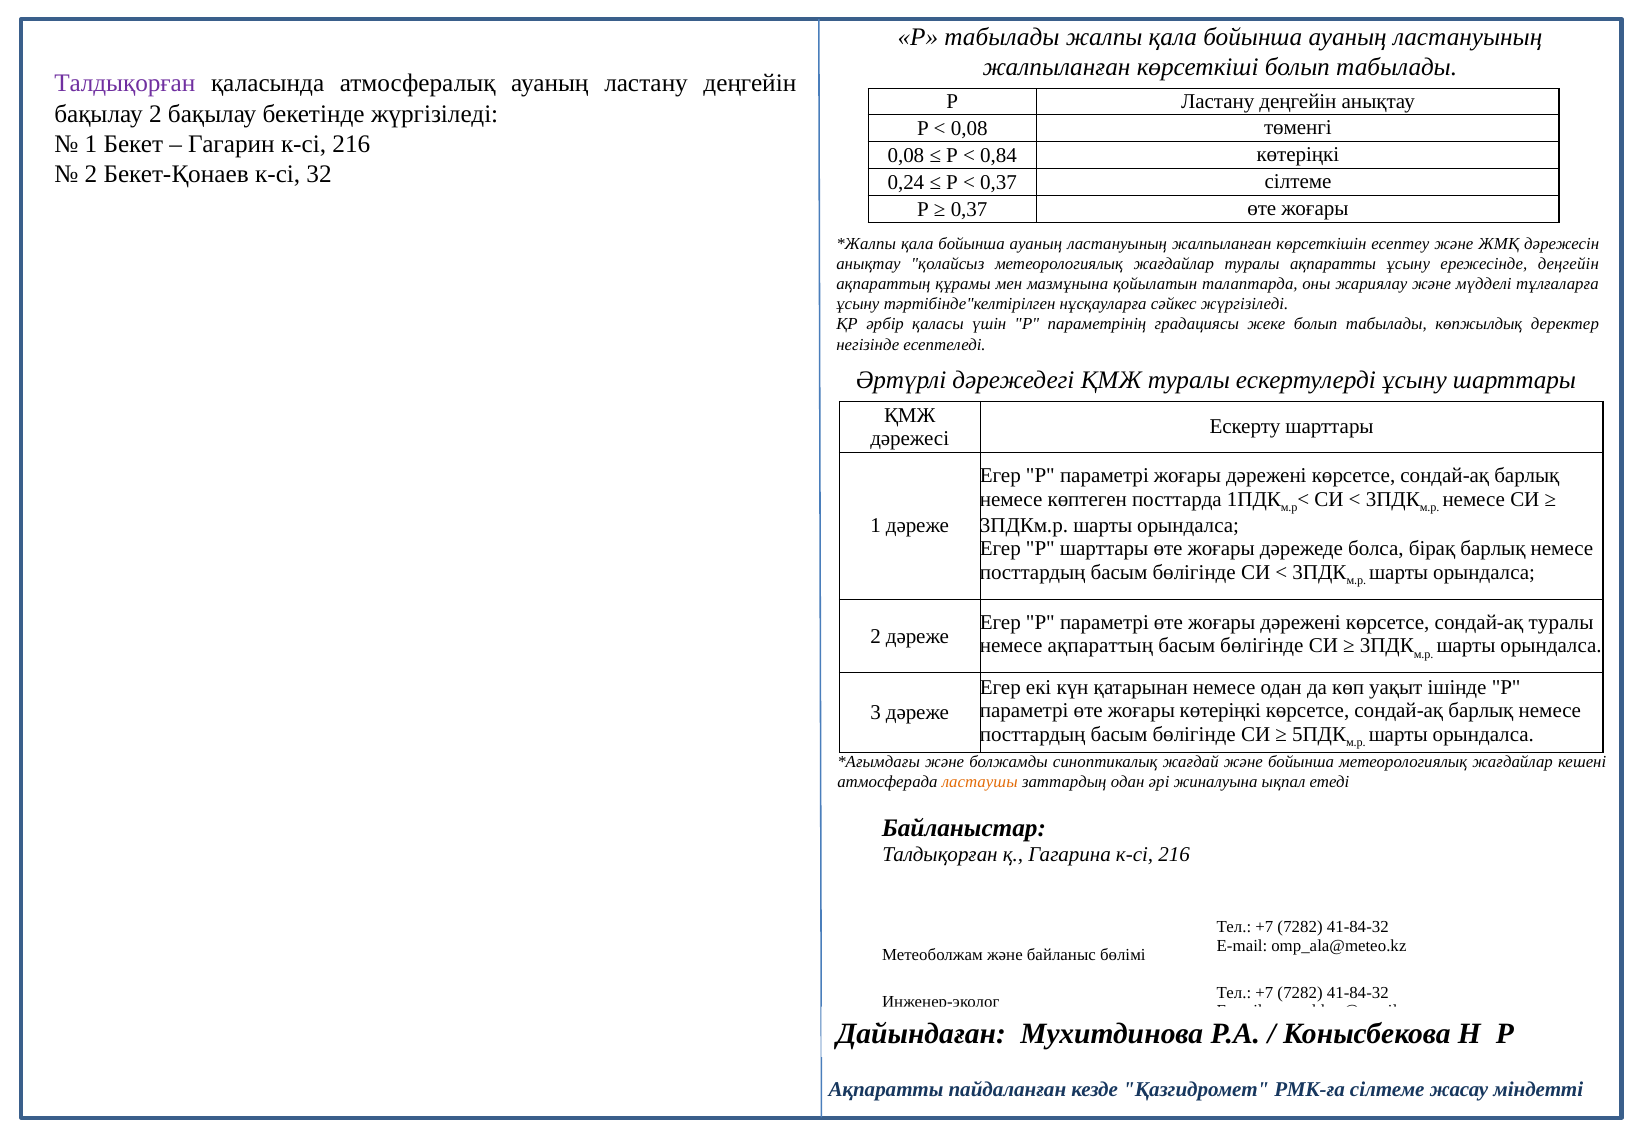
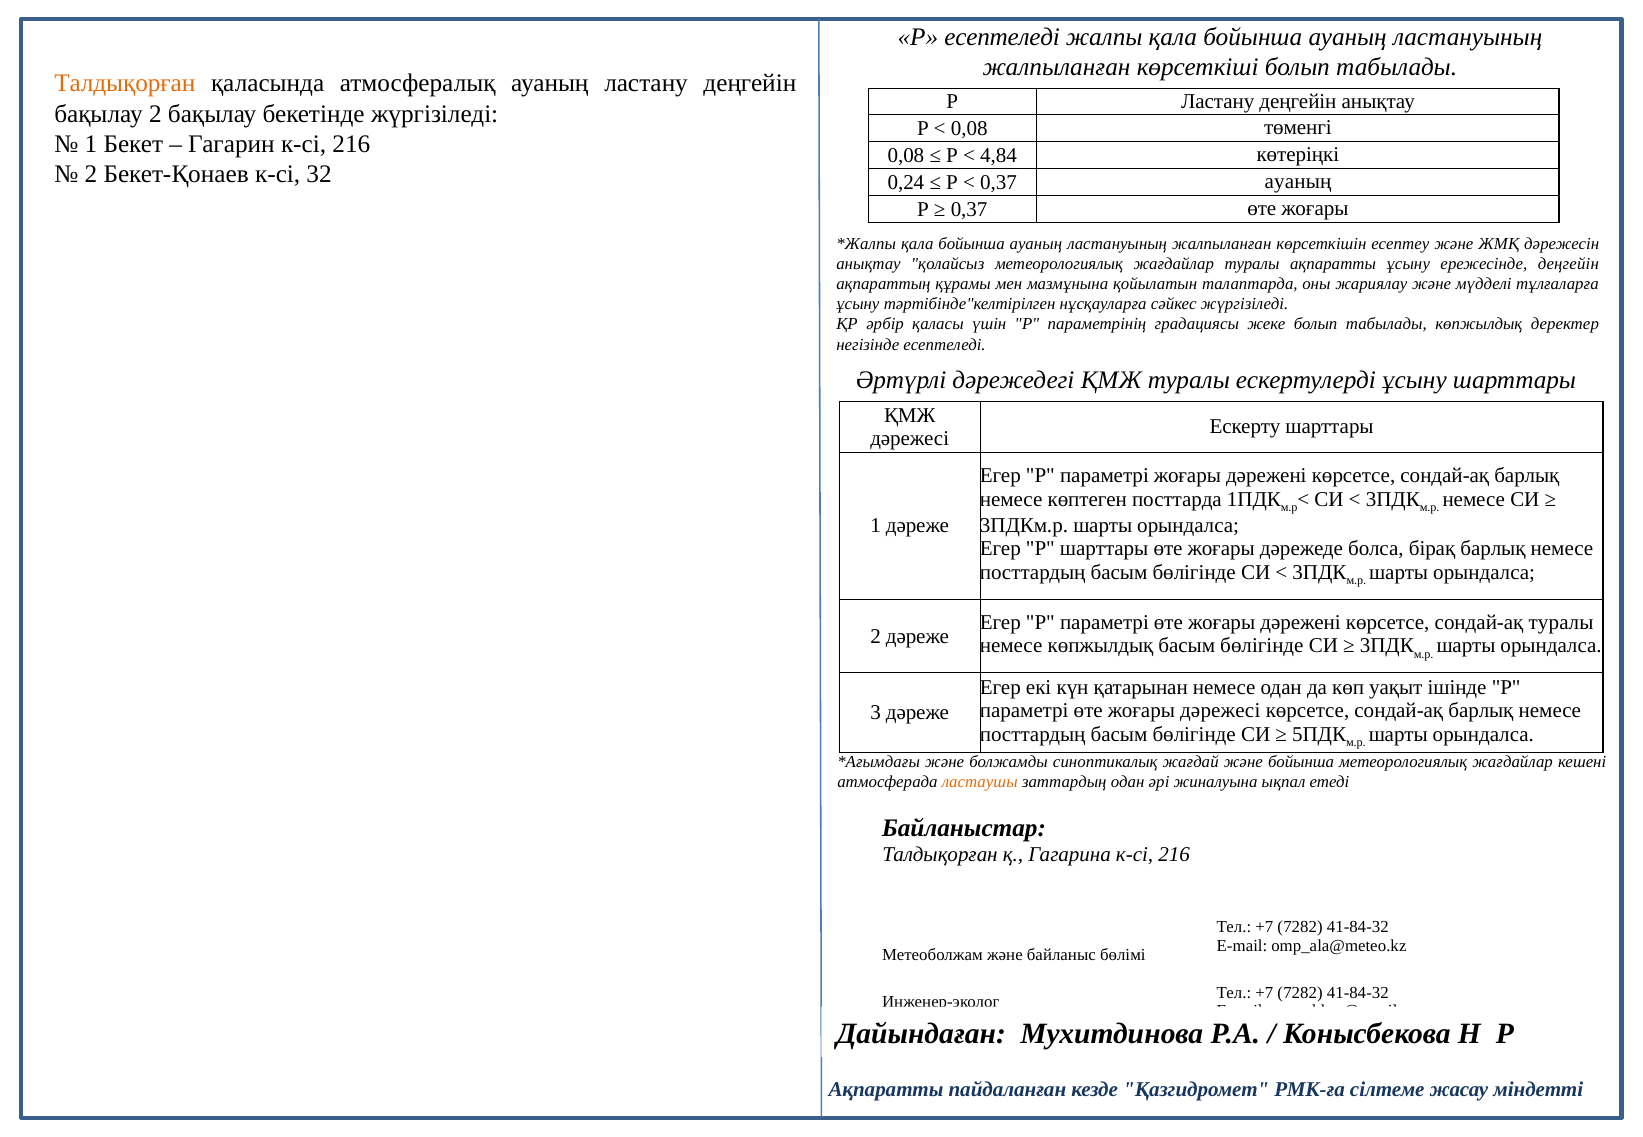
Р табылады: табылады -> есептеледі
Талдықорған at (125, 84) colour: purple -> orange
0,84: 0,84 -> 4,84
0,37 сілтеме: сілтеме -> ауаның
немесе ақпараттың: ақпараттың -> көпжылдық
жоғары көтеріңкі: көтеріңкі -> дәрежесі
